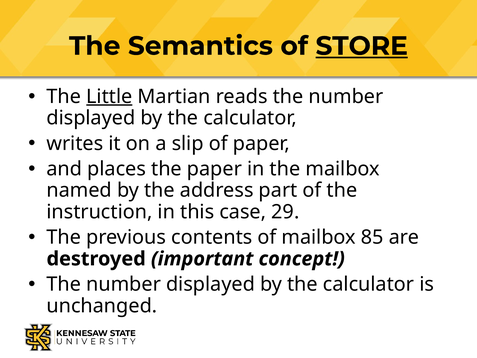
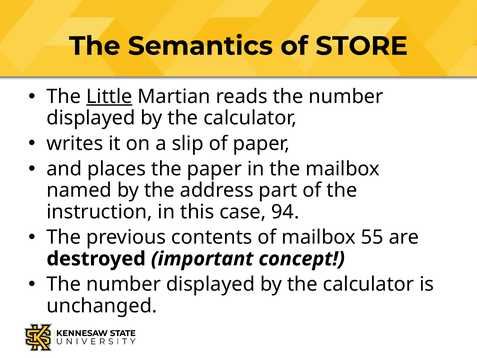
STORE underline: present -> none
29: 29 -> 94
85: 85 -> 55
